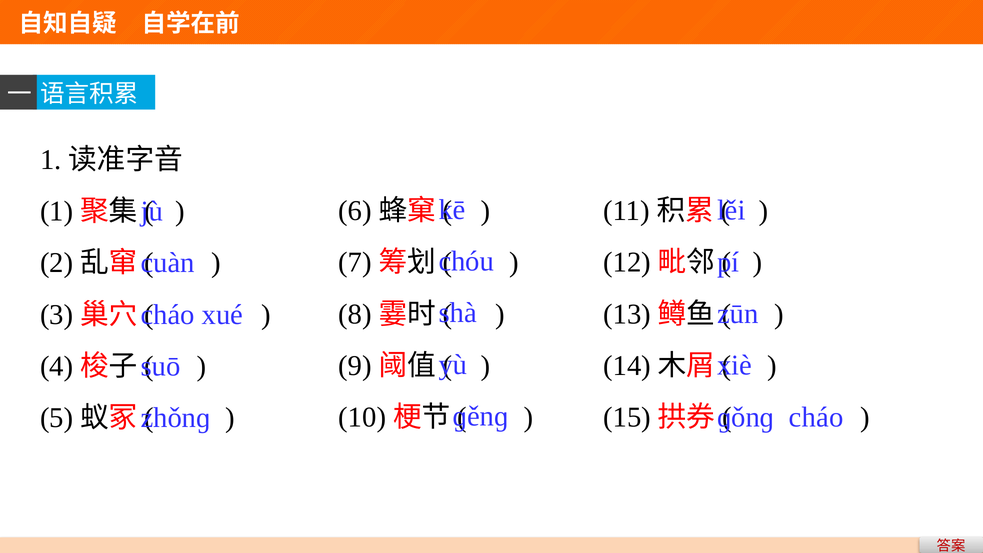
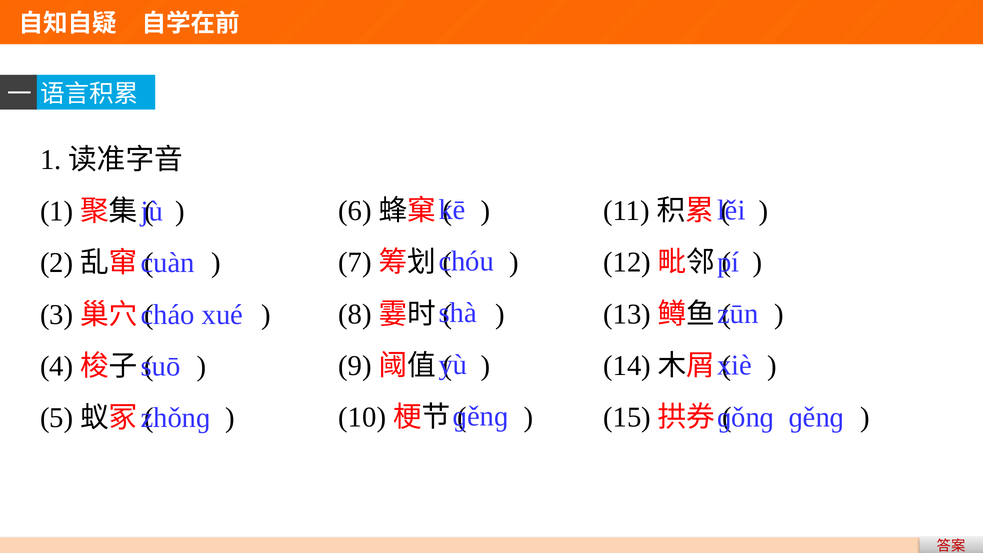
cháo at (816, 417): cháo -> ɡěnɡ
